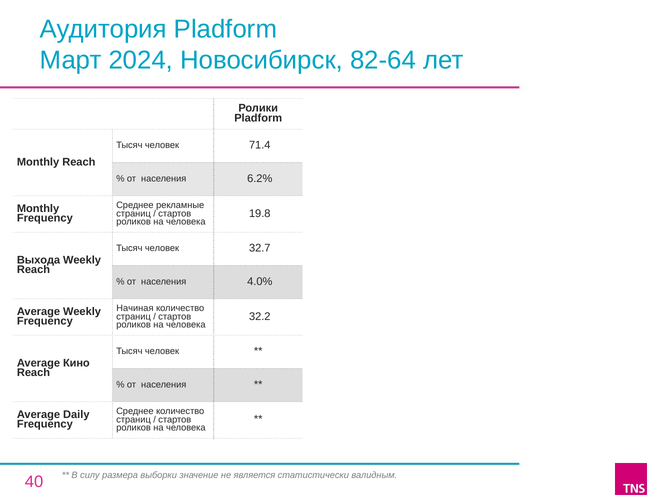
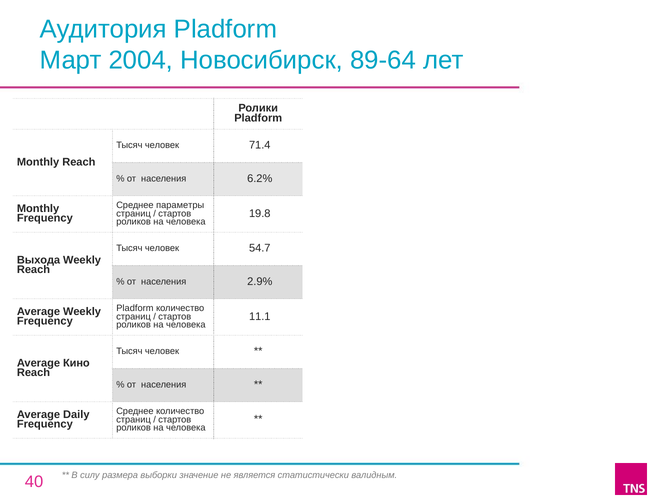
2024: 2024 -> 2004
82-64: 82-64 -> 89-64
рекламные: рекламные -> параметры
32.7: 32.7 -> 54.7
4.0%: 4.0% -> 2.9%
Начиная at (135, 308): Начиная -> Pladform
32.2: 32.2 -> 11.1
